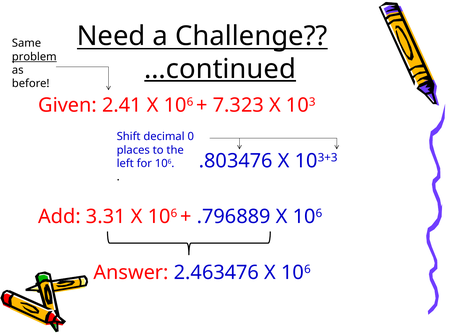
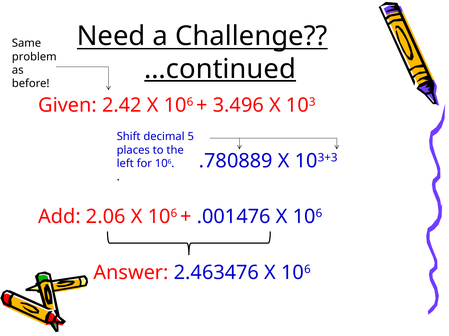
problem underline: present -> none
2.41: 2.41 -> 2.42
7.323: 7.323 -> 3.496
0: 0 -> 5
.803476: .803476 -> .780889
3.31: 3.31 -> 2.06
.796889: .796889 -> .001476
